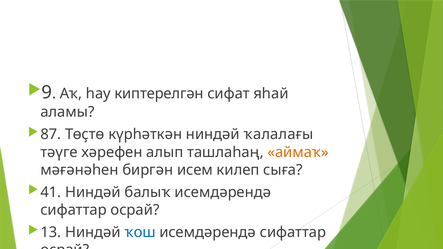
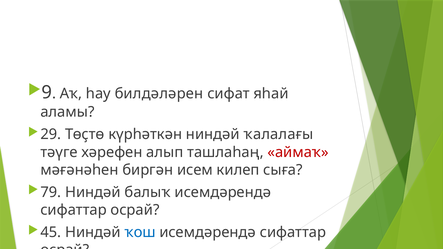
киптерелгән: киптерелгән -> билдәләрен
87: 87 -> 29
аймаҡ colour: orange -> red
41: 41 -> 79
13: 13 -> 45
